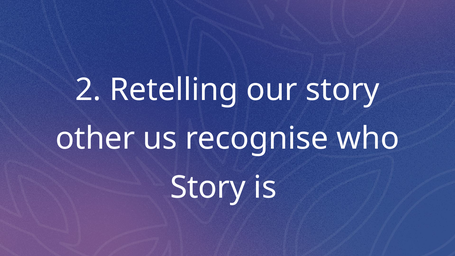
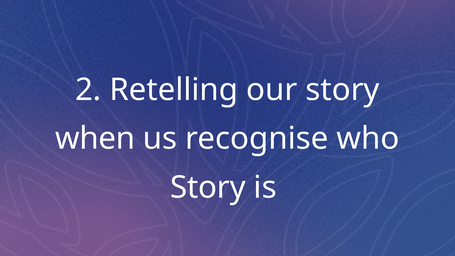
other: other -> when
